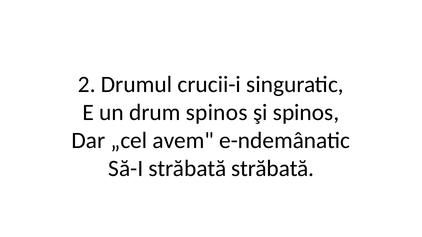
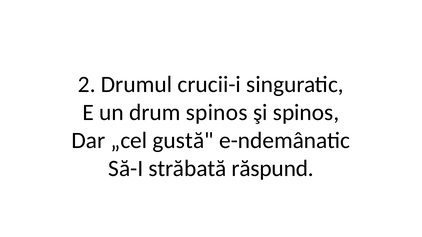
avem: avem -> gustă
străbată străbată: străbată -> răspund
